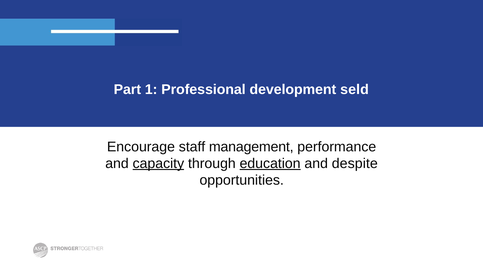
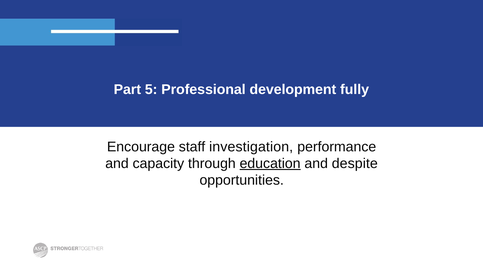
1: 1 -> 5
seld: seld -> fully
management: management -> investigation
capacity underline: present -> none
